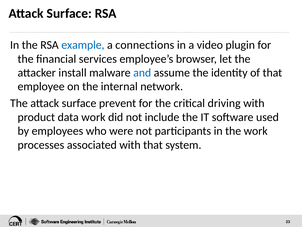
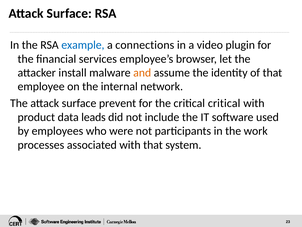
and colour: blue -> orange
critical driving: driving -> critical
data work: work -> leads
